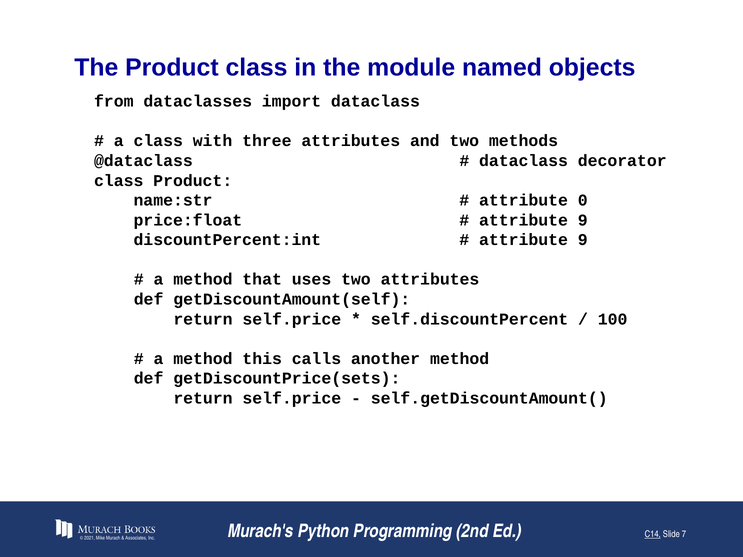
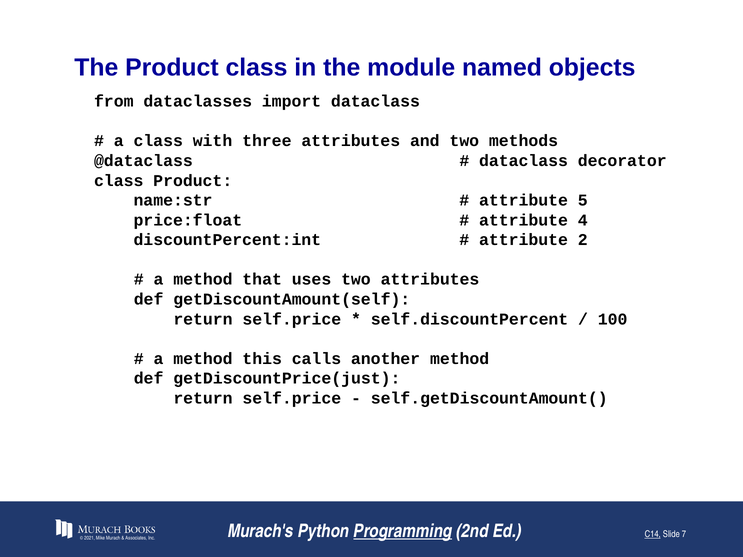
0: 0 -> 5
9 at (583, 220): 9 -> 4
9 at (583, 240): 9 -> 2
getDiscountPrice(sets: getDiscountPrice(sets -> getDiscountPrice(just
Programming underline: none -> present
